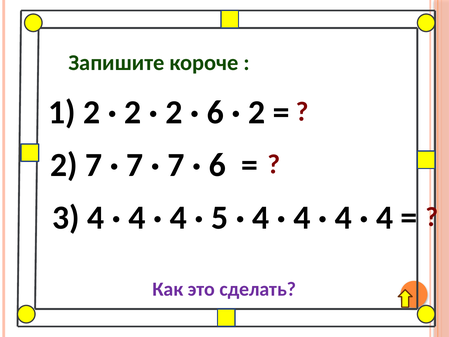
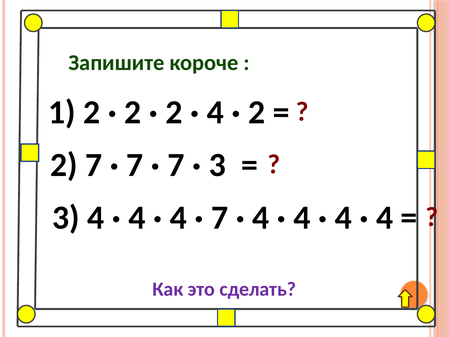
6 at (215, 112): 6 -> 4
6 at (217, 165): 6 -> 3
5 at (220, 218): 5 -> 7
